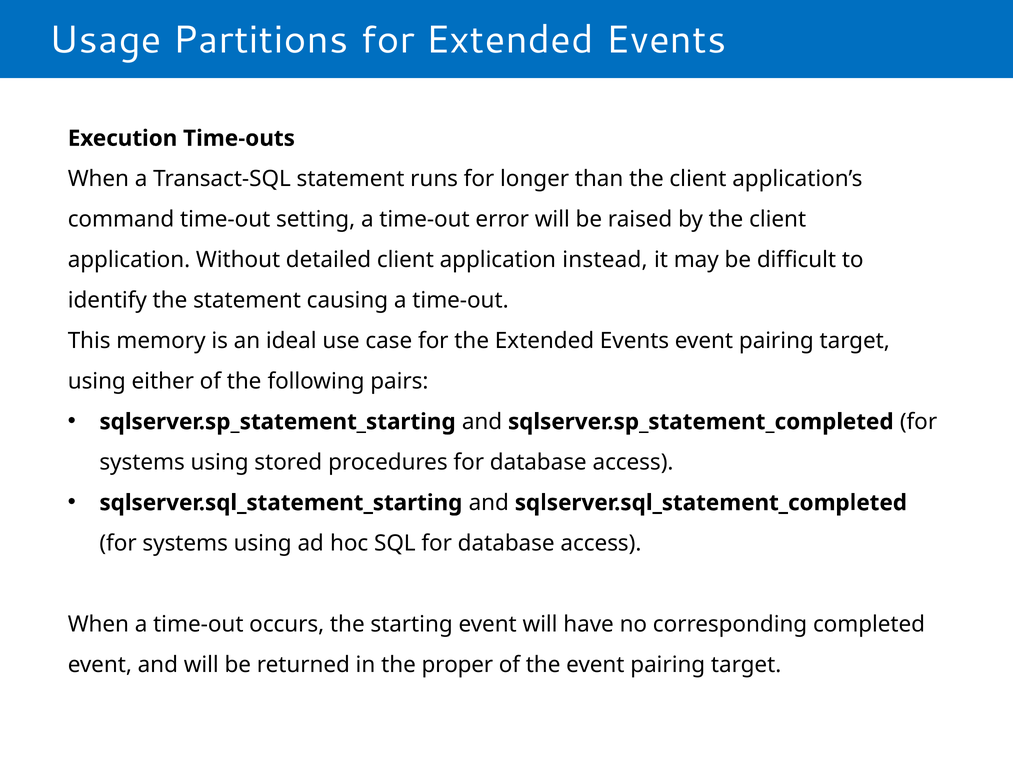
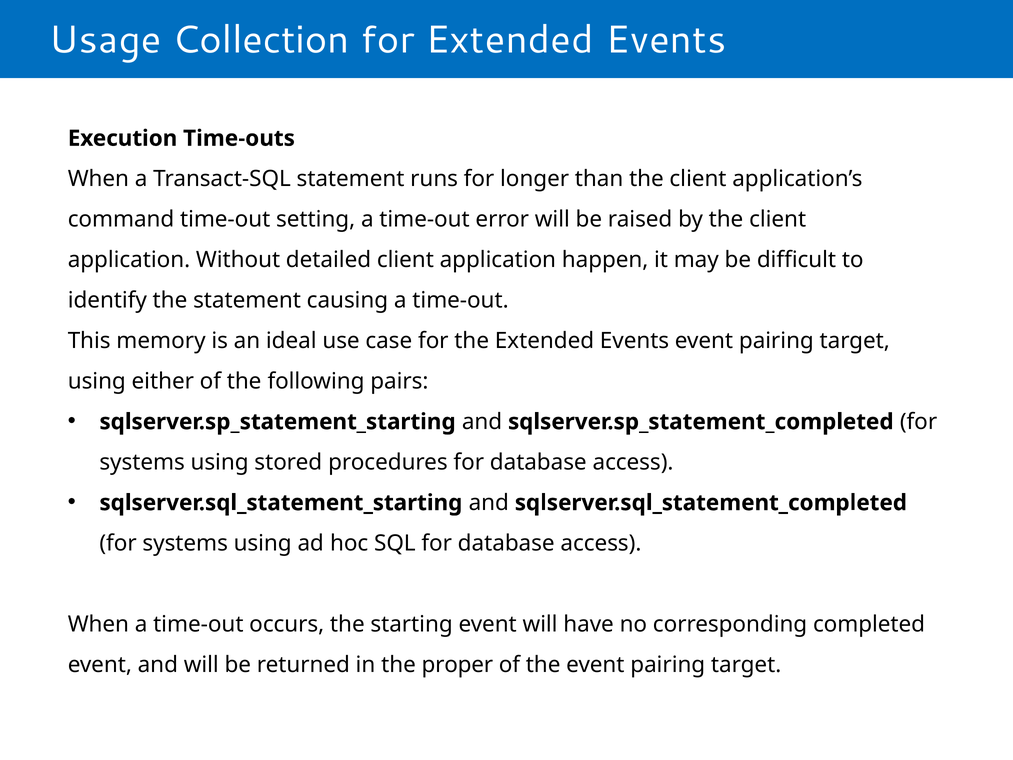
Partitions: Partitions -> Collection
instead: instead -> happen
